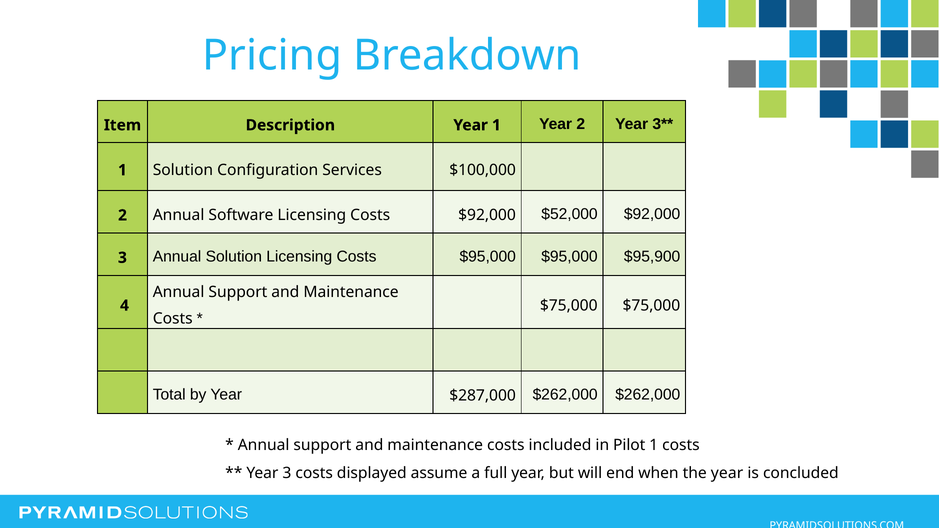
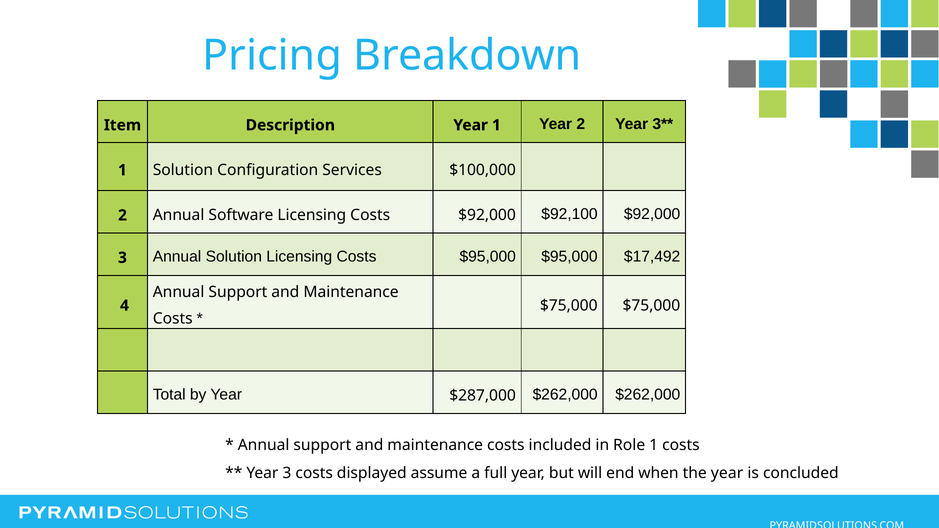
$52,000: $52,000 -> $92,100
$95,900: $95,900 -> $17,492
Pilot: Pilot -> Role
